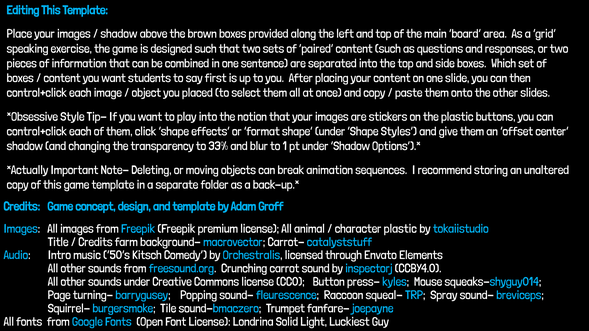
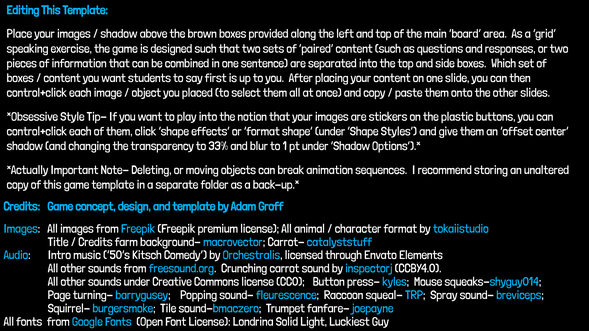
character plastic: plastic -> format
